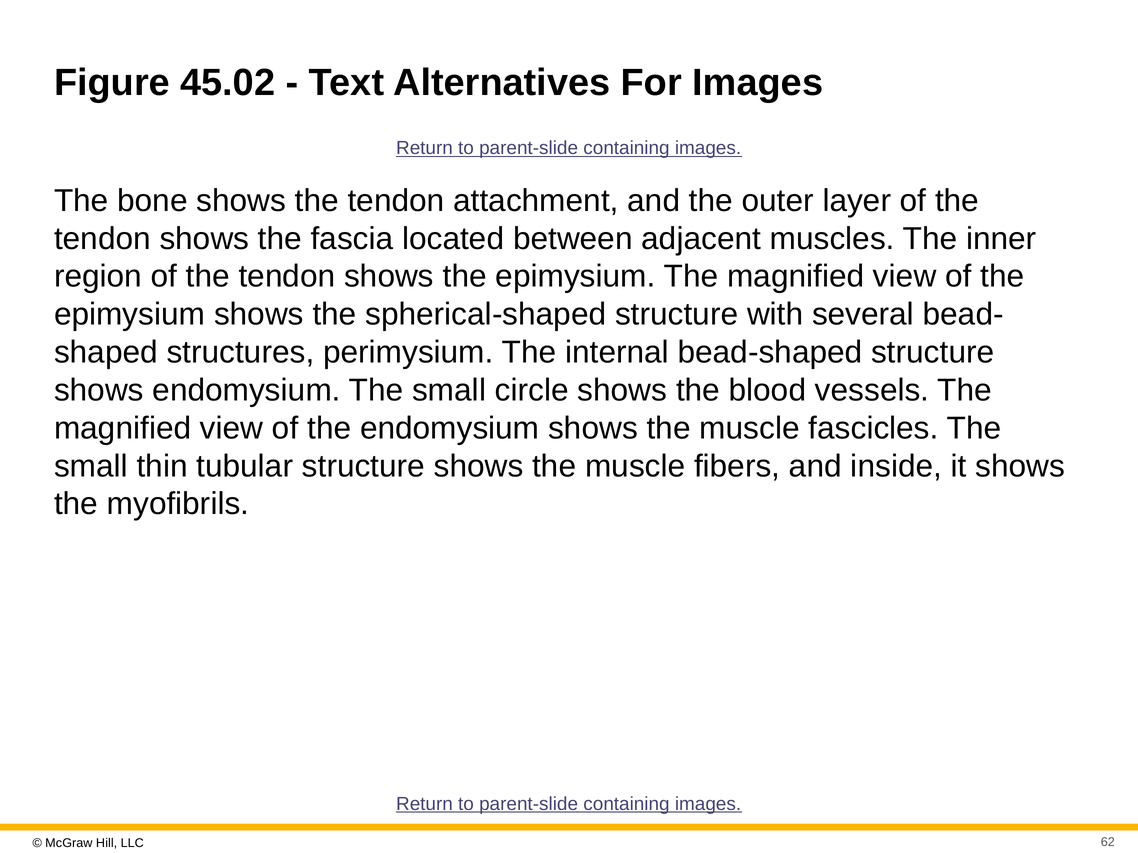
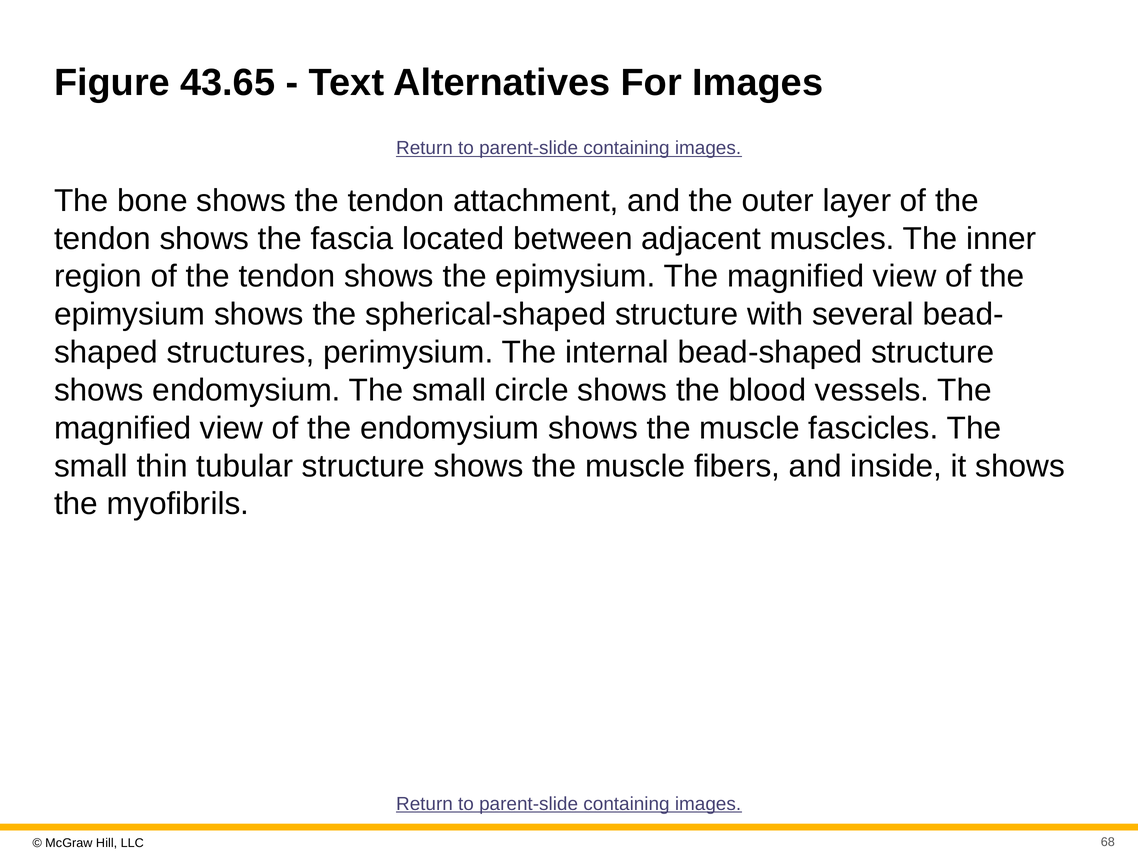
45.02: 45.02 -> 43.65
62: 62 -> 68
